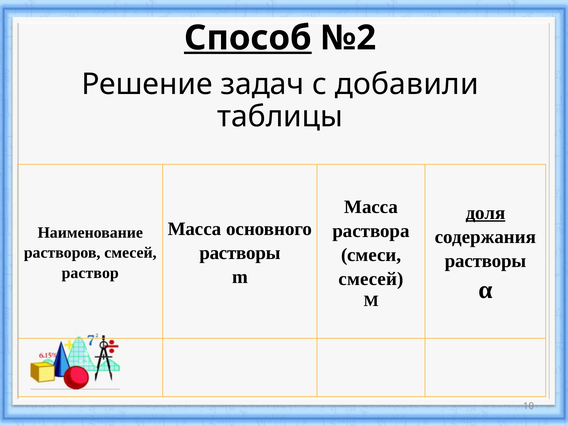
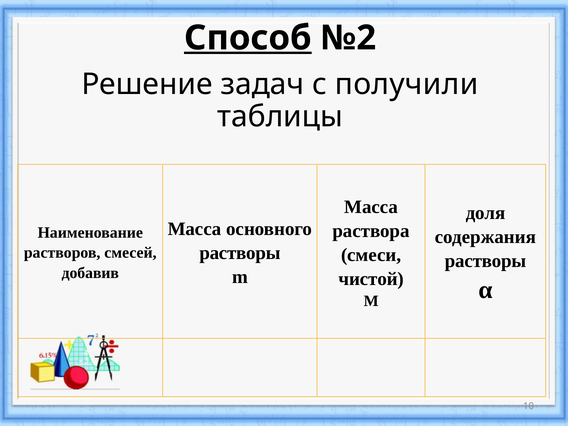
добавили: добавили -> получили
доля underline: present -> none
раствор: раствор -> добавив
смесей at (371, 279): смесей -> чистой
